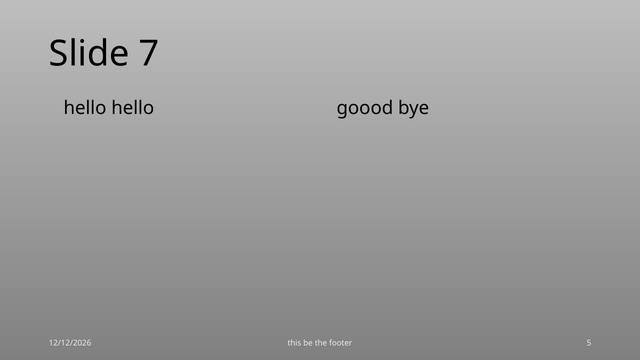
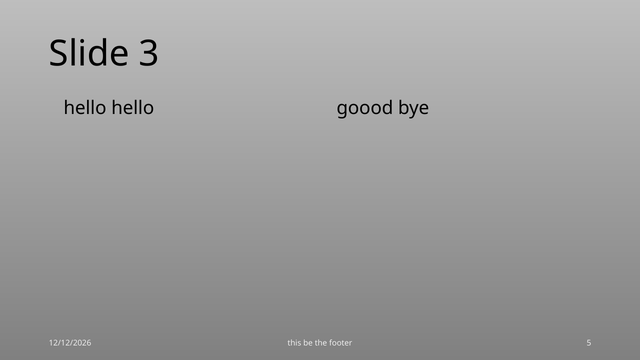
7: 7 -> 3
